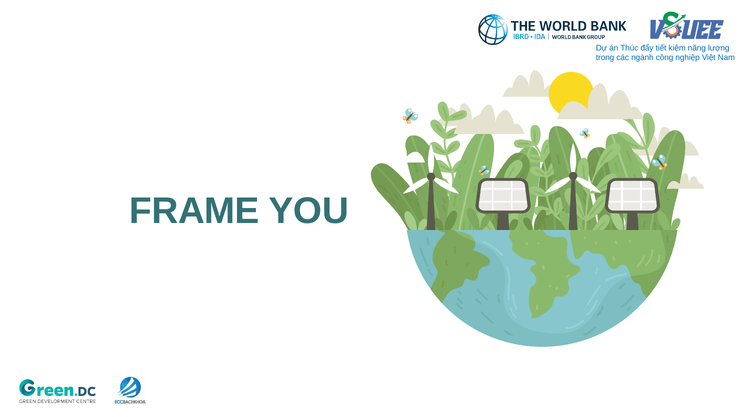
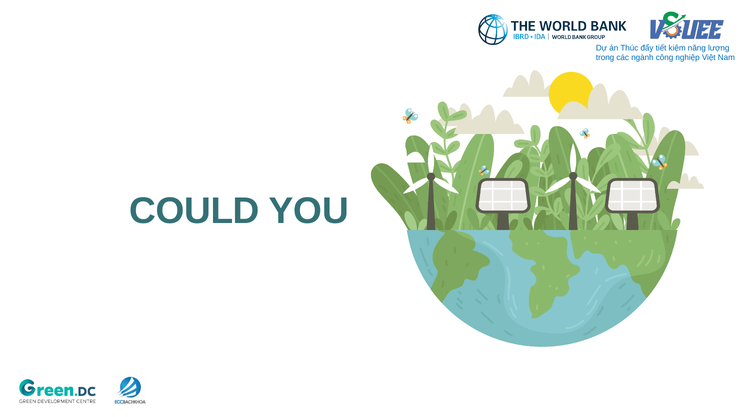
FRAME: FRAME -> COULD
